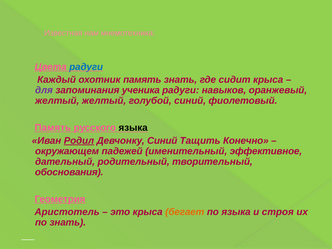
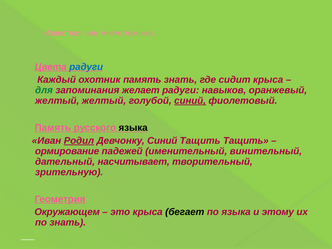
для colour: purple -> green
ученика: ученика -> желает
синий at (190, 101) underline: none -> present
Тащить Конечно: Конечно -> Тащить
окружающем: окружающем -> ормирование
эффективное: эффективное -> винительный
родительный: родительный -> насчитывает
обоснования: обоснования -> зрительную
Аристотель: Аристотель -> Окружающем
бегает colour: orange -> black
строя: строя -> этому
